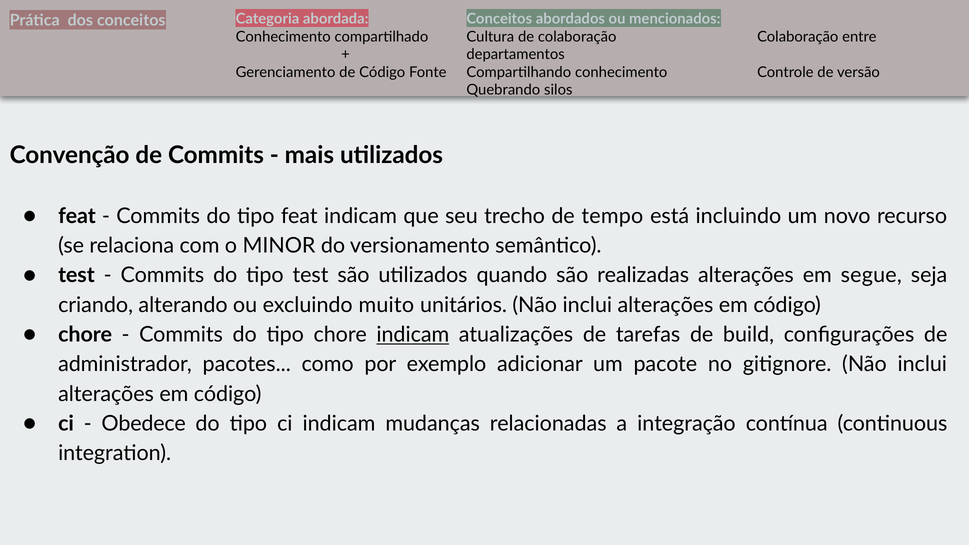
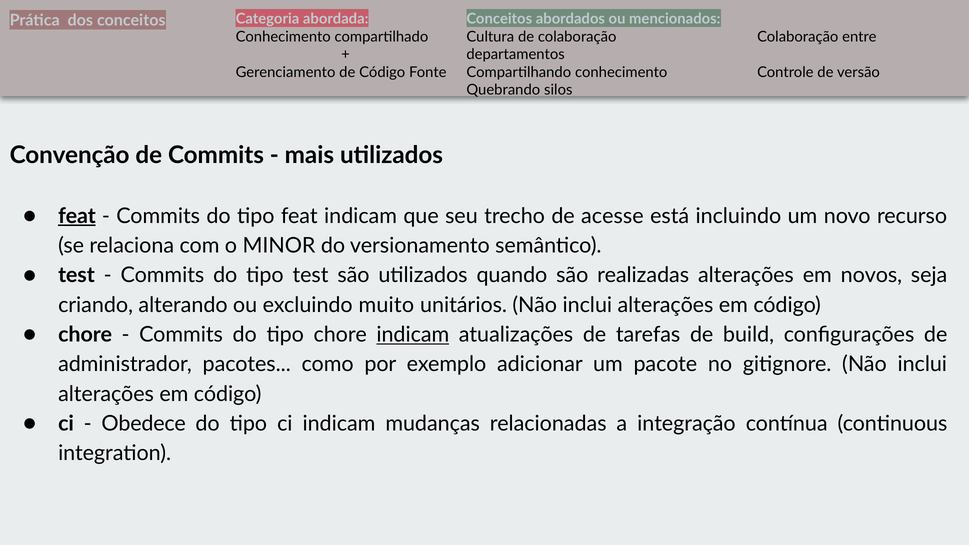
feat at (77, 216) underline: none -> present
tempo: tempo -> acesse
segue: segue -> novos
